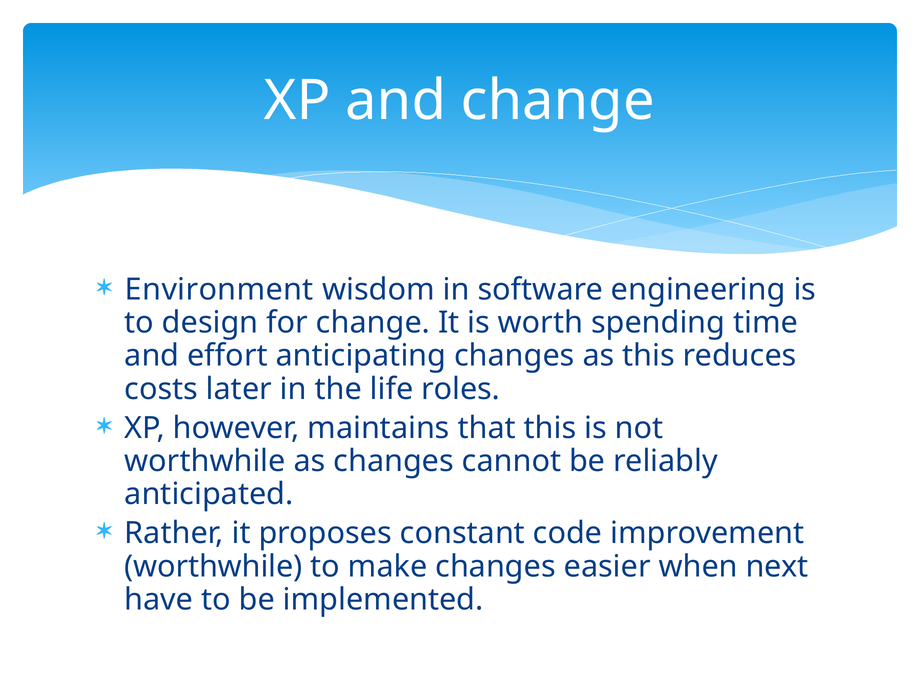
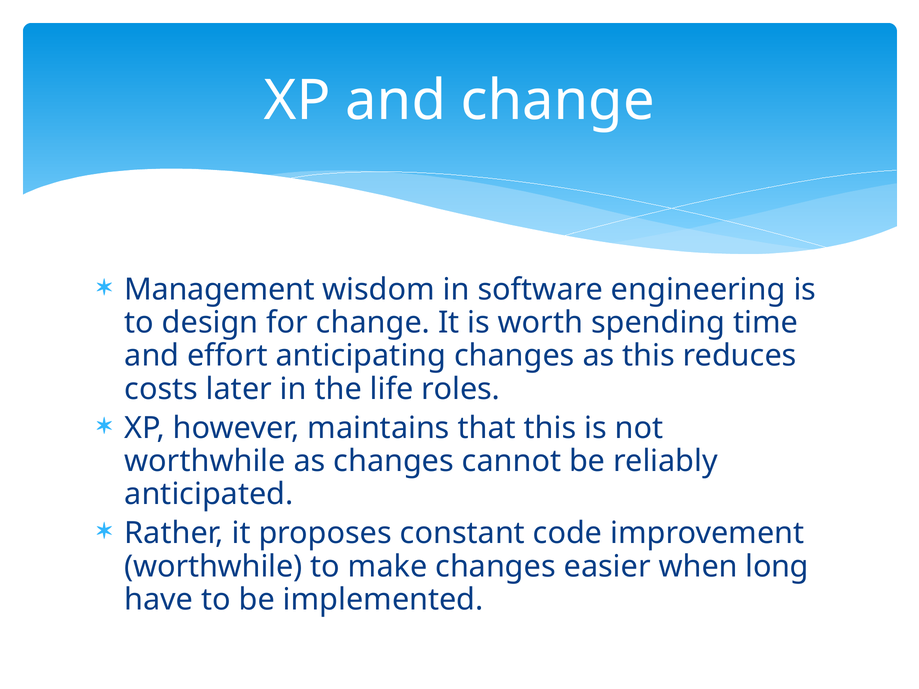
Environment: Environment -> Management
next: next -> long
